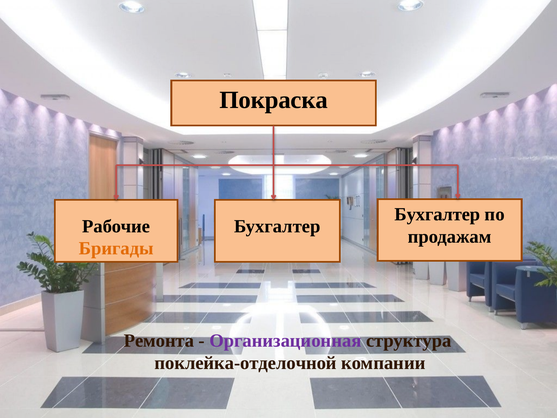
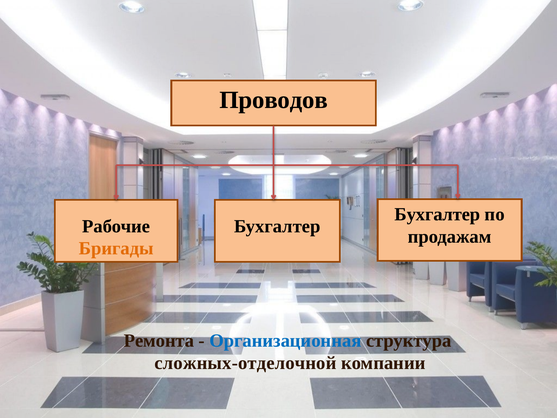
Покраска: Покраска -> Проводов
Организационная colour: purple -> blue
поклейка-отделочной: поклейка-отделочной -> сложных-отделочной
